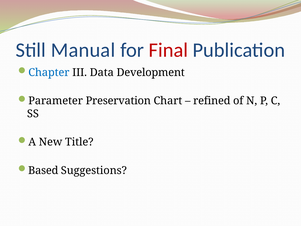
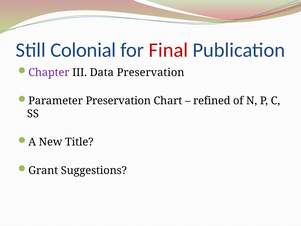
Manual: Manual -> Colonial
Chapter colour: blue -> purple
Data Development: Development -> Preservation
Based: Based -> Grant
